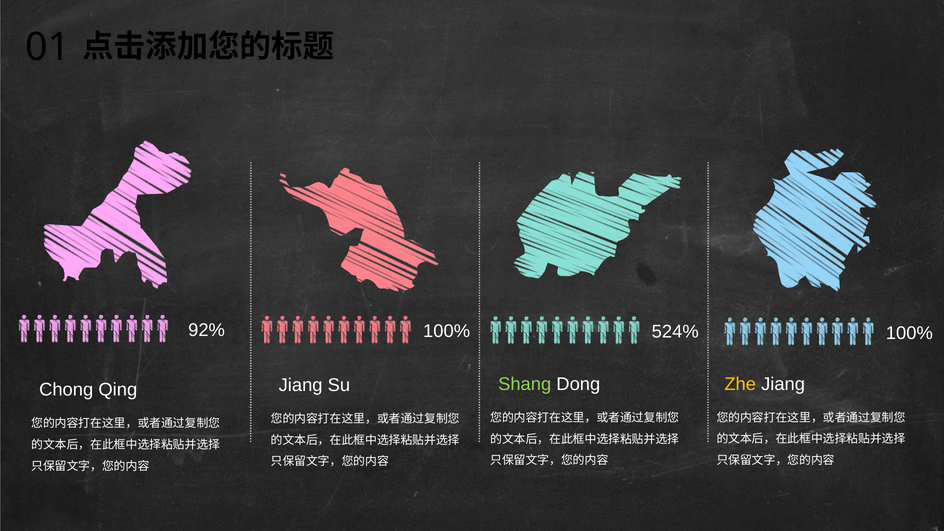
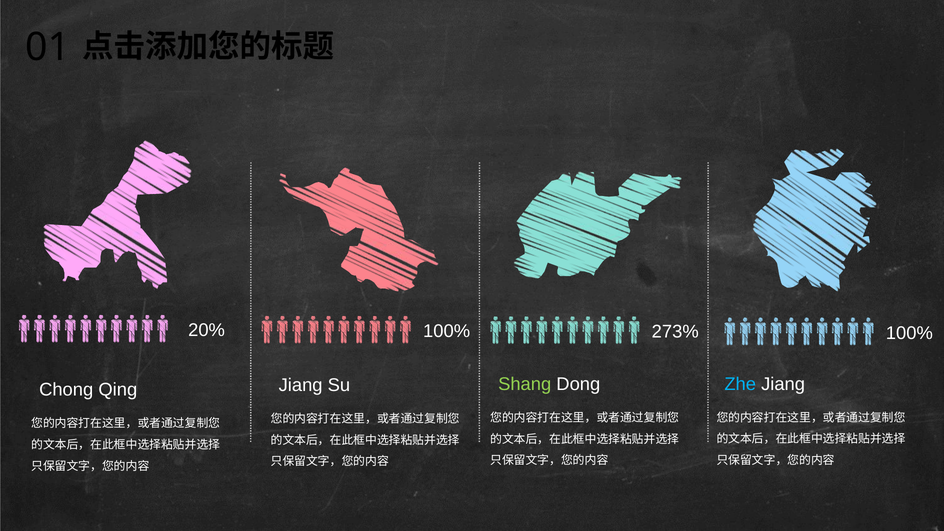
92%: 92% -> 20%
524%: 524% -> 273%
Zhe colour: yellow -> light blue
